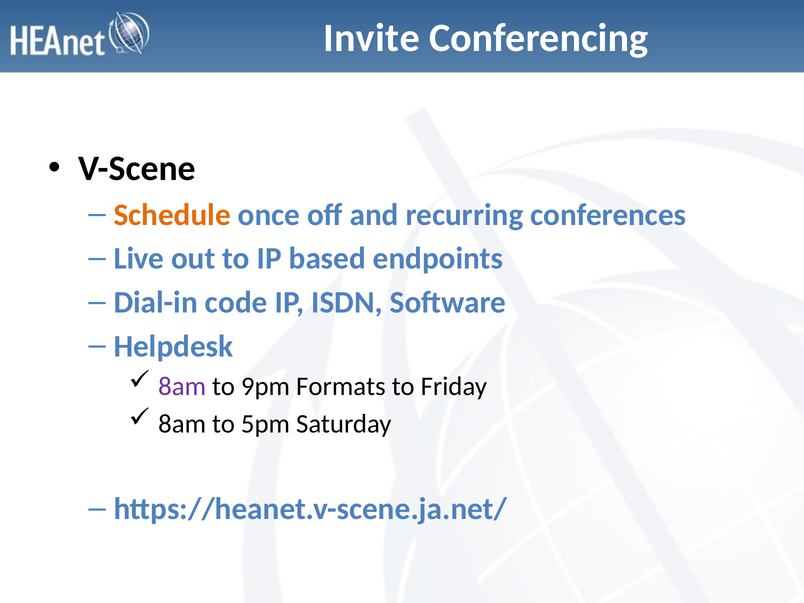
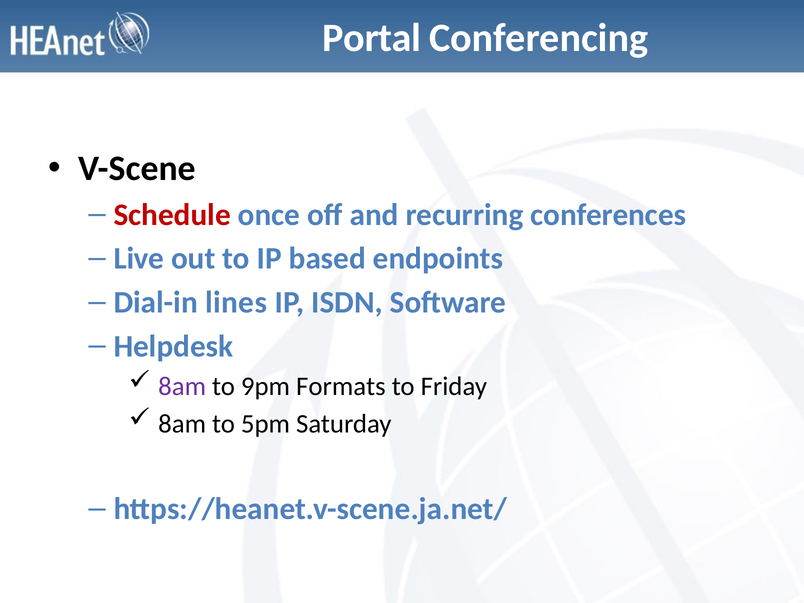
Invite: Invite -> Portal
Schedule colour: orange -> red
code: code -> lines
